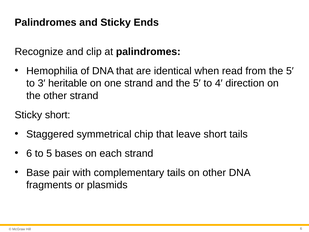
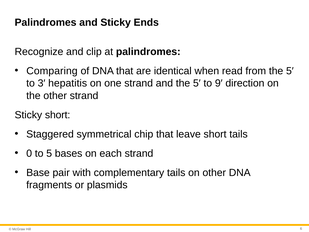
Hemophilia: Hemophilia -> Comparing
heritable: heritable -> hepatitis
4′: 4′ -> 9′
6 at (29, 153): 6 -> 0
